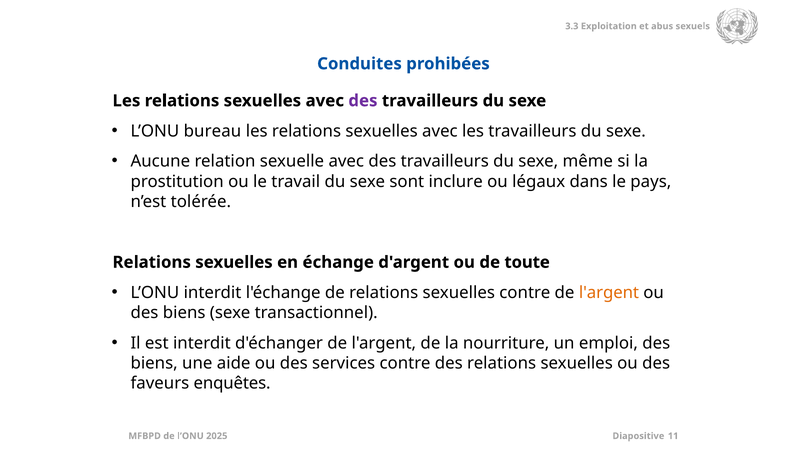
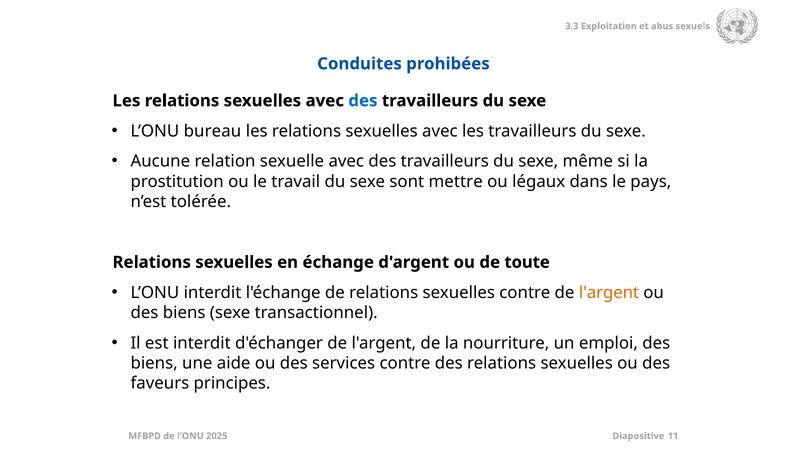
des at (363, 101) colour: purple -> blue
inclure: inclure -> mettre
enquêtes: enquêtes -> principes
